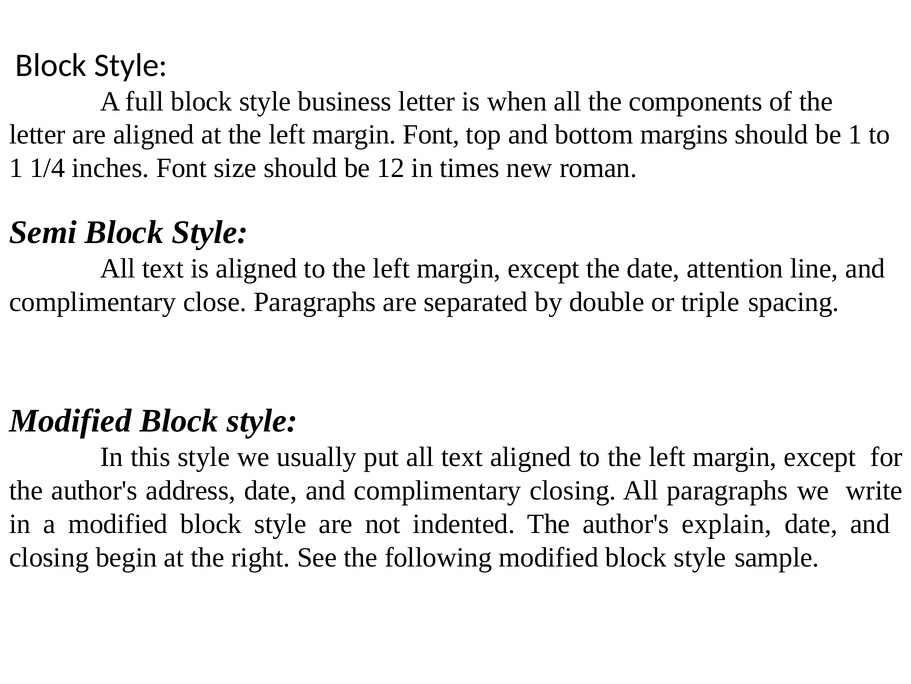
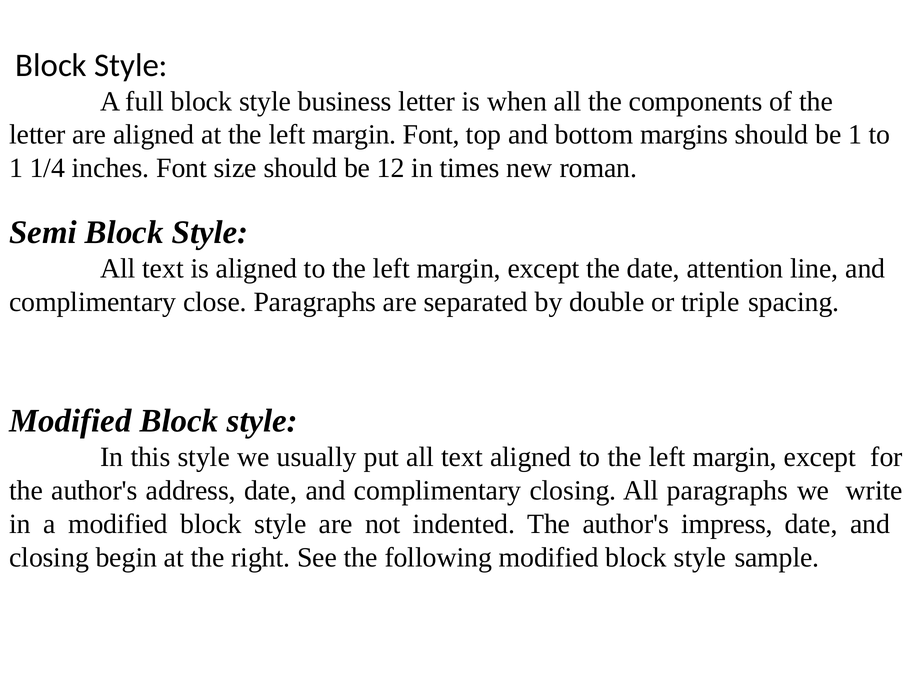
explain: explain -> impress
